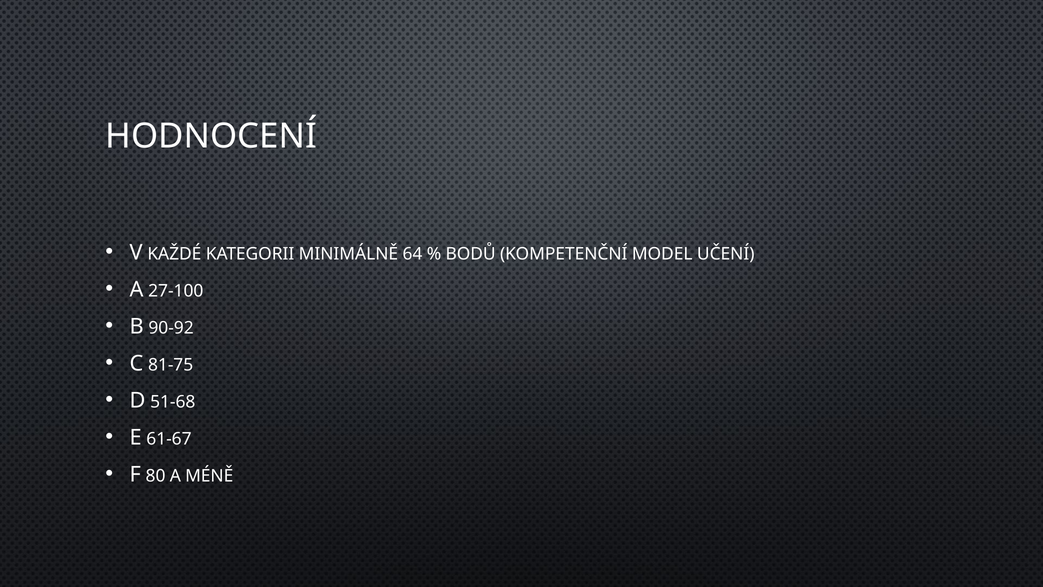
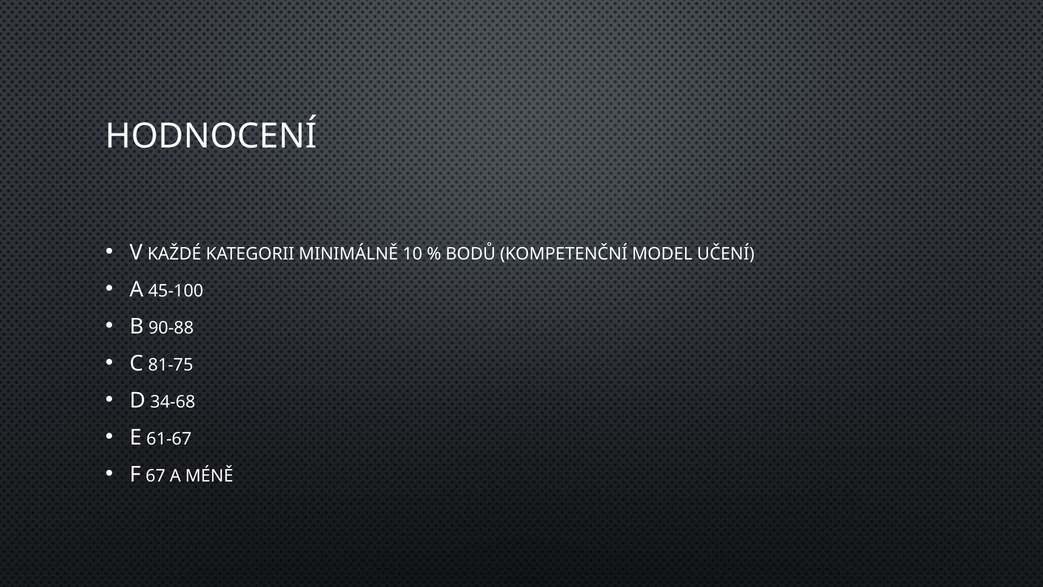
64: 64 -> 10
27-100: 27-100 -> 45-100
90-92: 90-92 -> 90-88
51-68: 51-68 -> 34-68
80: 80 -> 67
